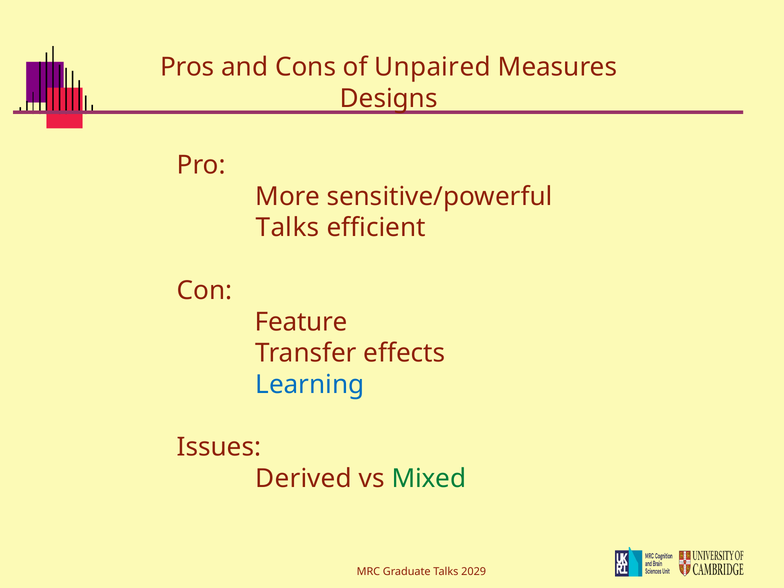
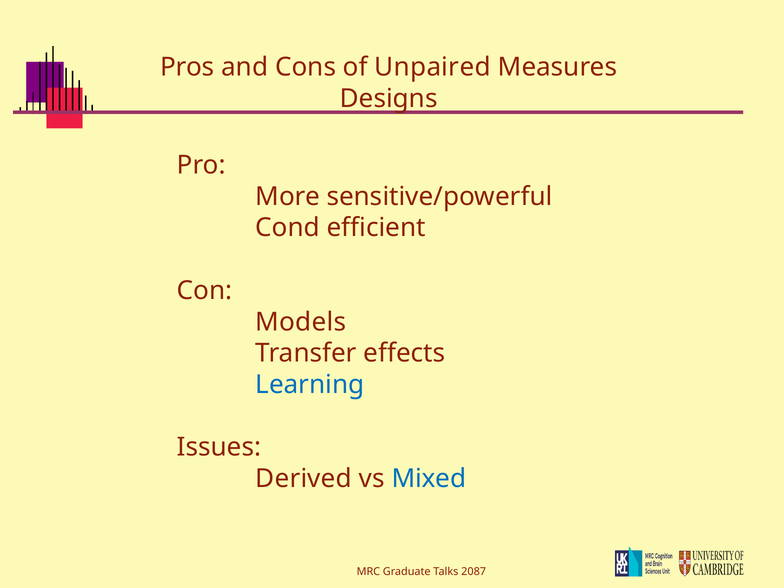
Talks at (288, 228): Talks -> Cond
Feature: Feature -> Models
Mixed colour: green -> blue
2029: 2029 -> 2087
